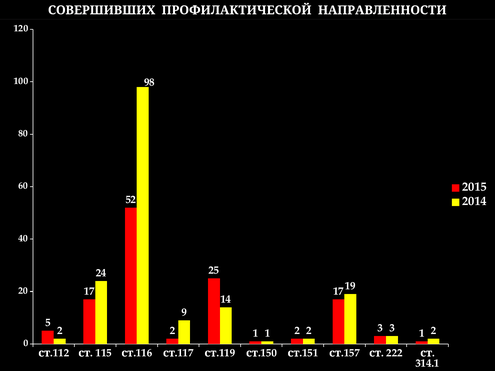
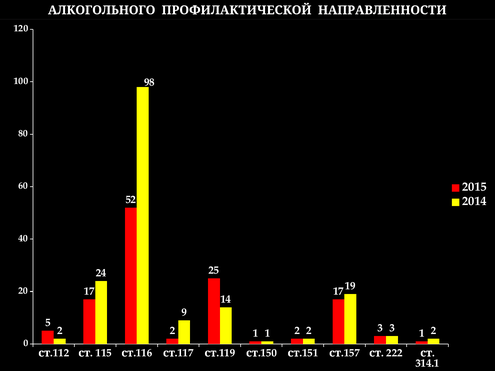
СОВЕРШИВШИХ: СОВЕРШИВШИХ -> АЛКОГОЛЬНОГО
